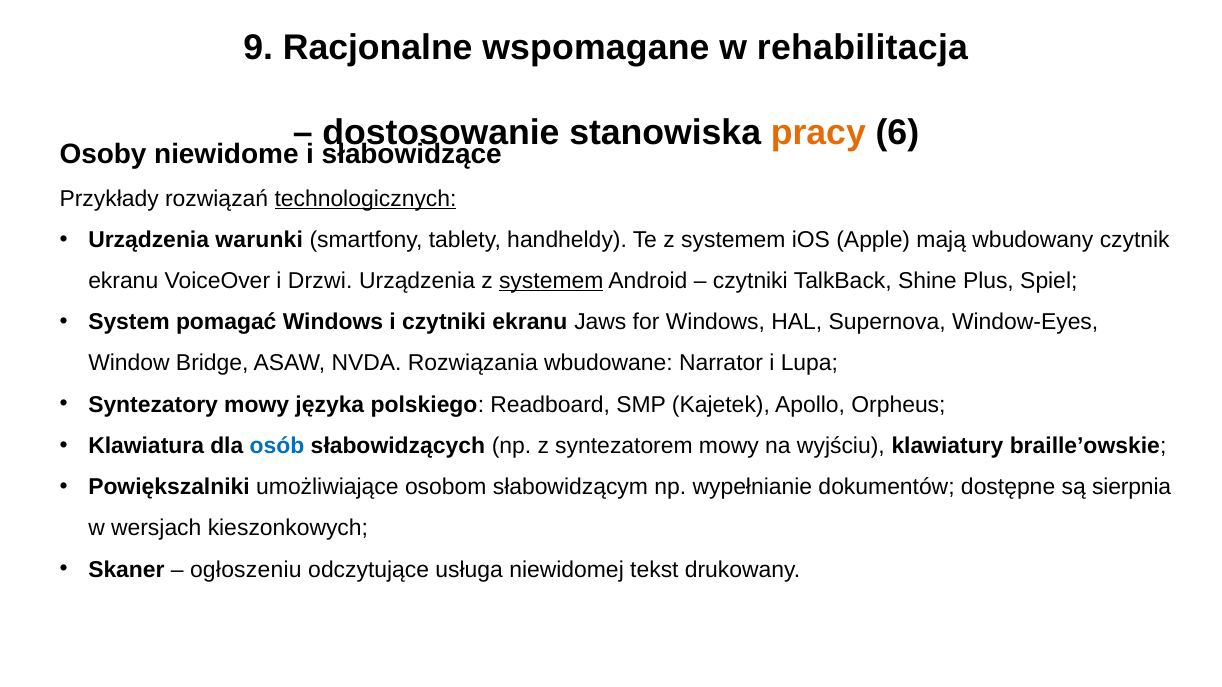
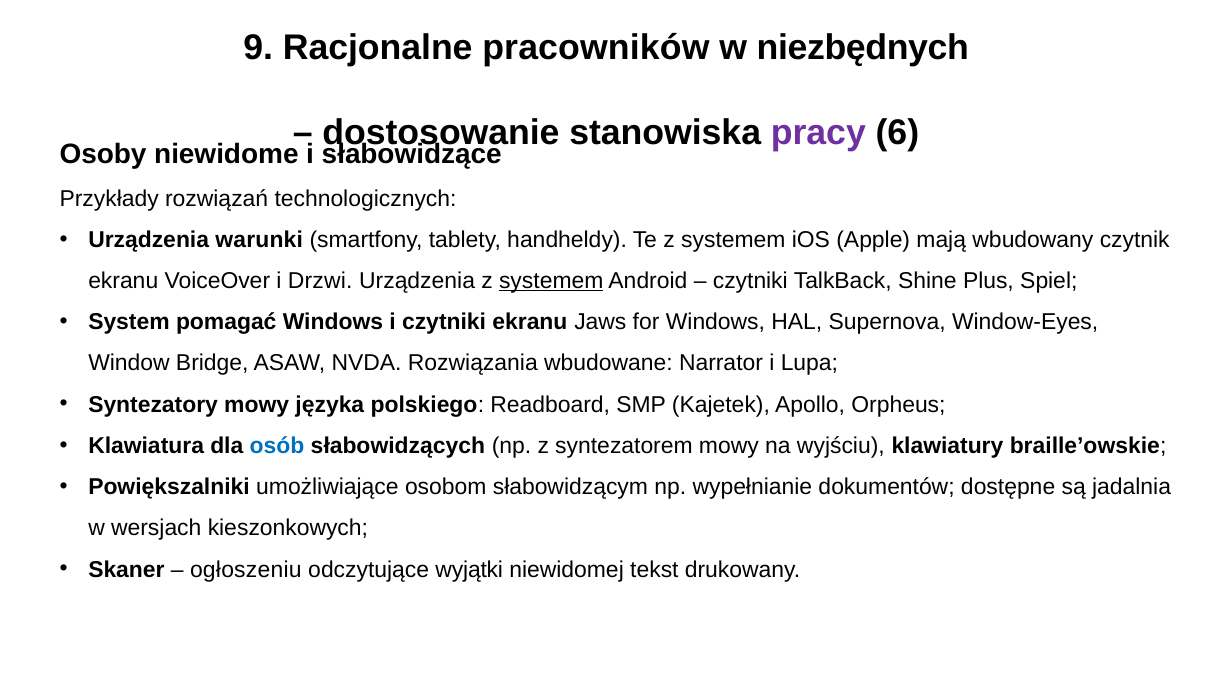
wspomagane: wspomagane -> pracowników
rehabilitacja: rehabilitacja -> niezbędnych
pracy colour: orange -> purple
technologicznych underline: present -> none
sierpnia: sierpnia -> jadalnia
usługa: usługa -> wyjątki
